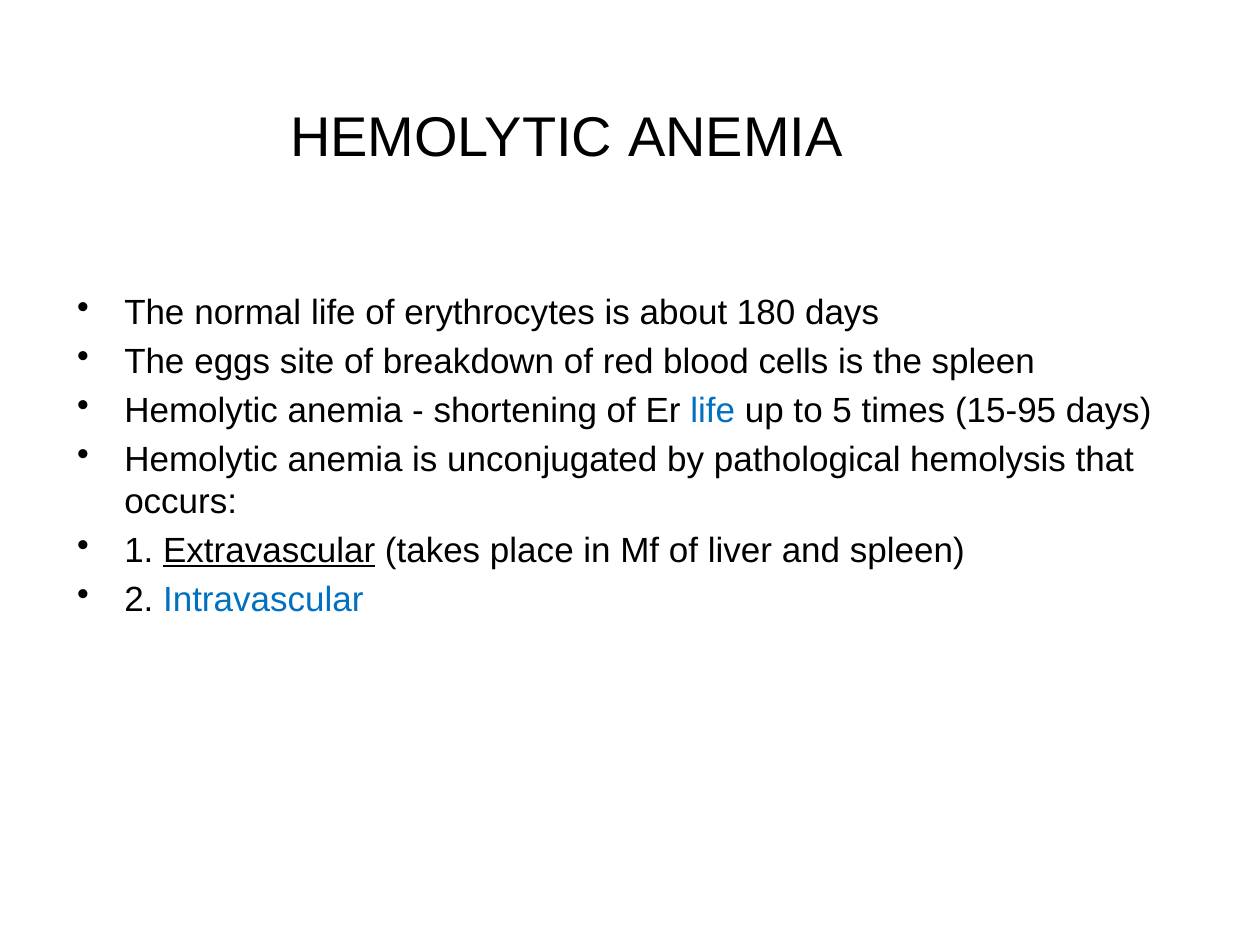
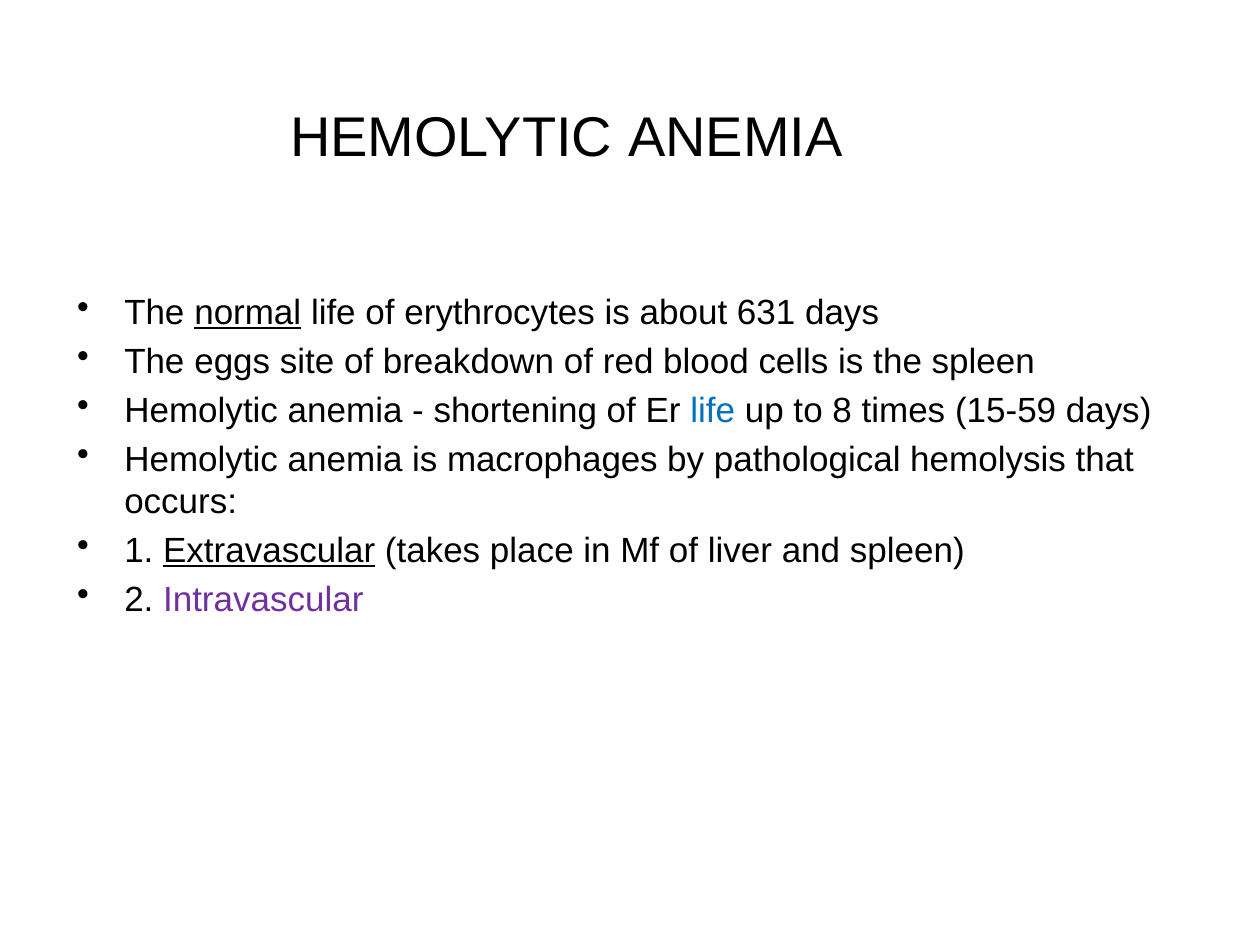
normal underline: none -> present
180: 180 -> 631
5: 5 -> 8
15-95: 15-95 -> 15-59
unconjugated: unconjugated -> macrophages
Intravascular colour: blue -> purple
